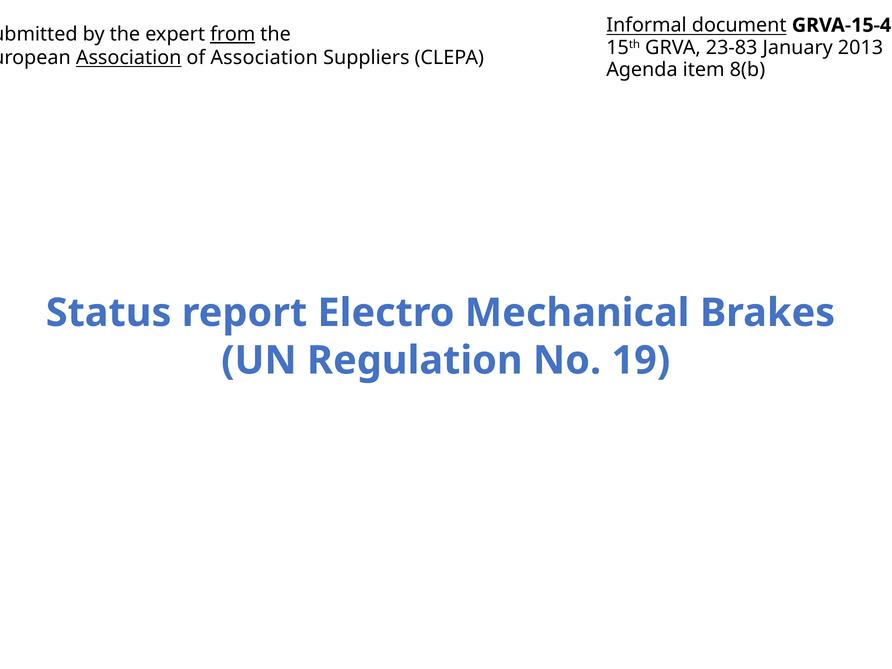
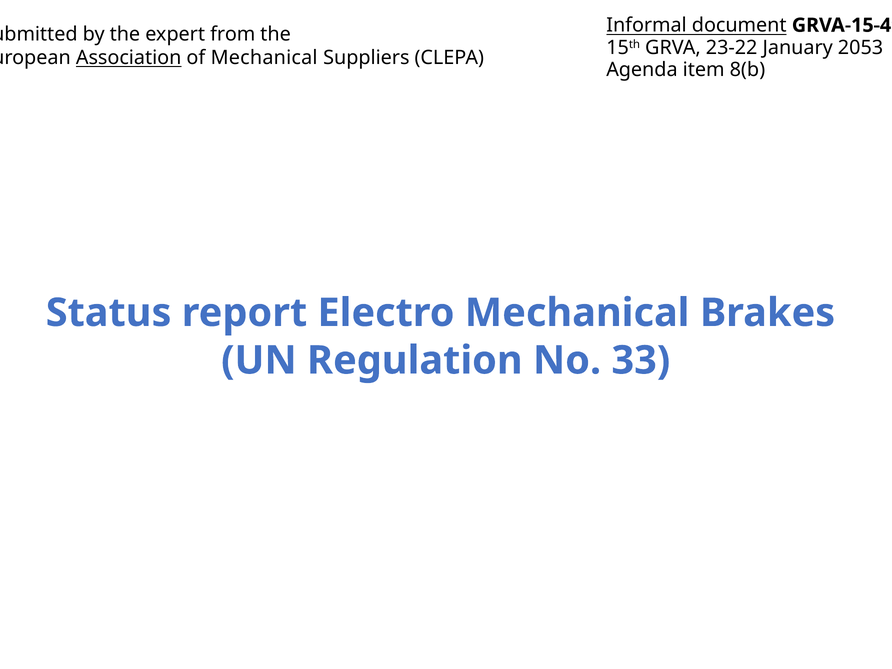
from underline: present -> none
23-83: 23-83 -> 23-22
2013: 2013 -> 2053
of Association: Association -> Mechanical
19: 19 -> 33
